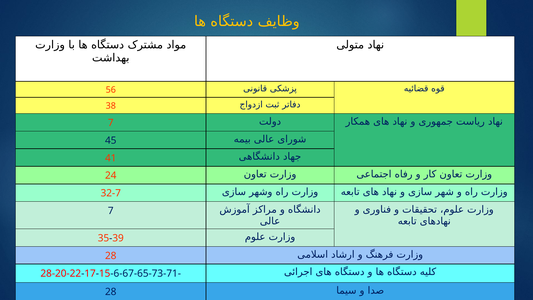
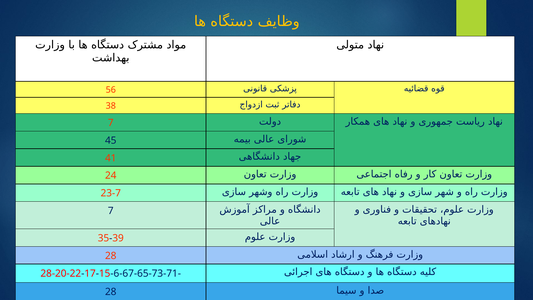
32-7: 32-7 -> 23-7
